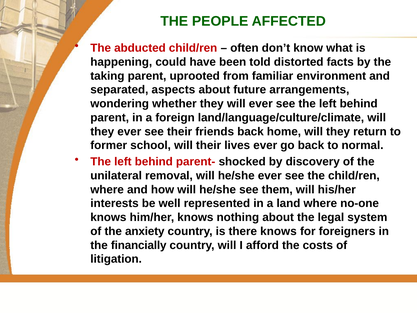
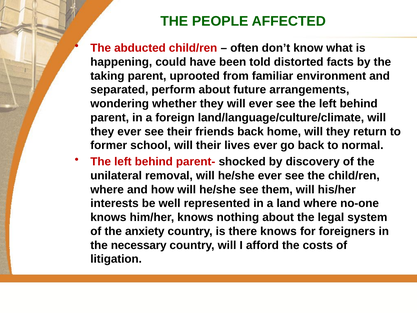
aspects: aspects -> perform
financially: financially -> necessary
